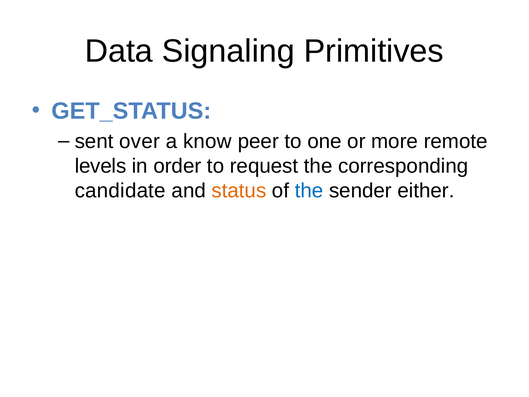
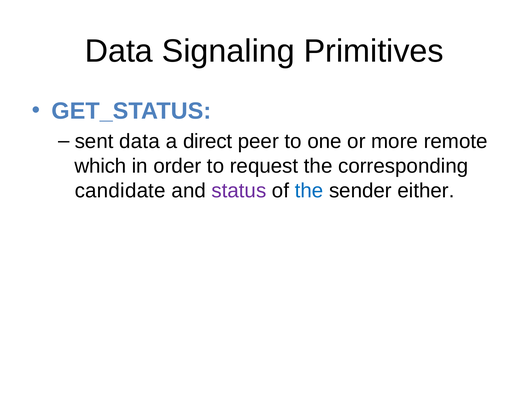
sent over: over -> data
know: know -> direct
levels: levels -> which
status colour: orange -> purple
